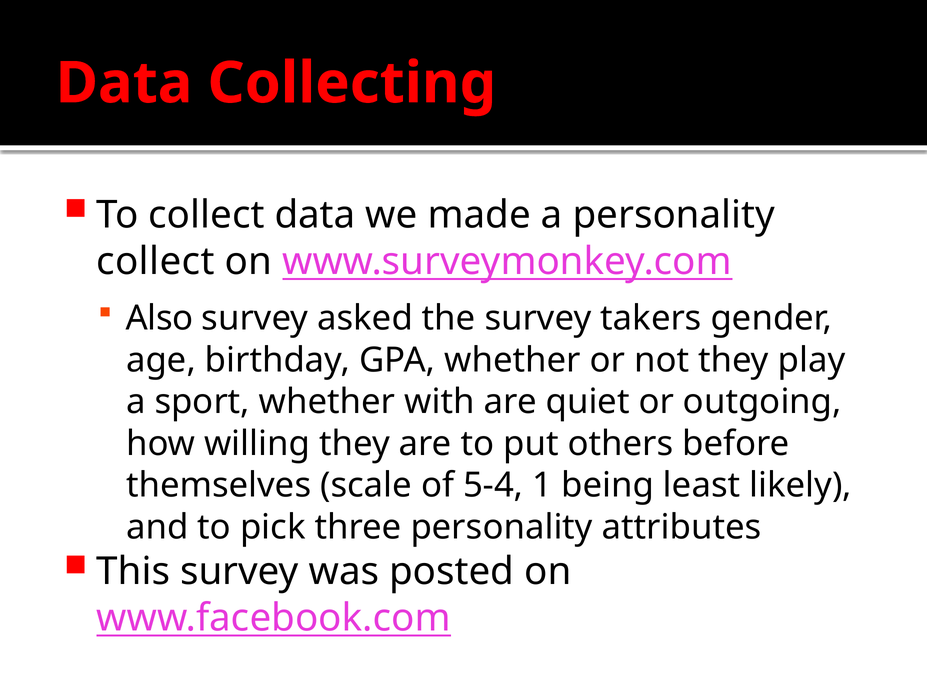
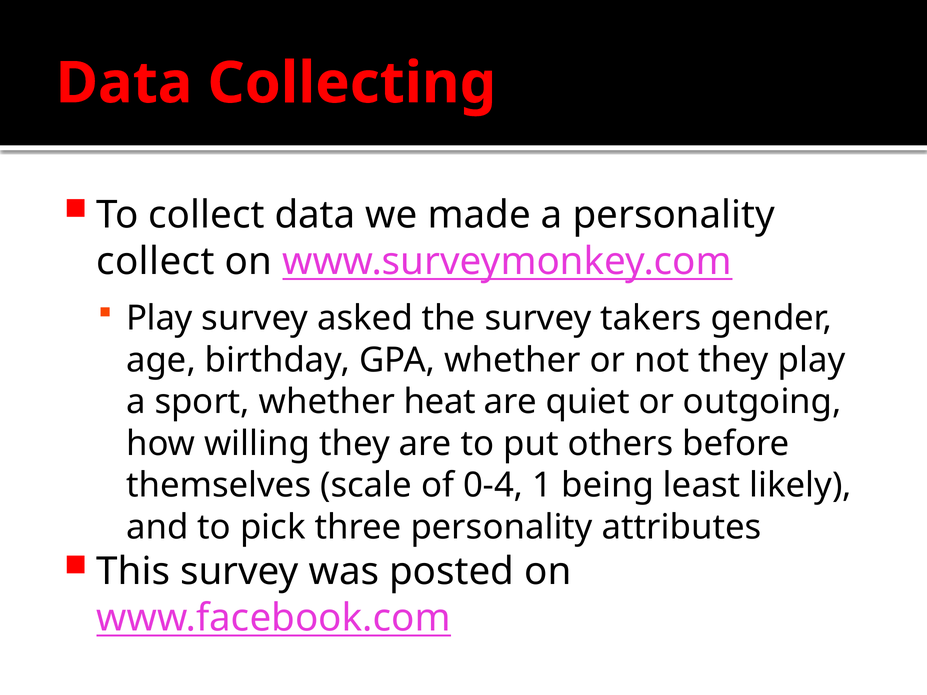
Also at (159, 319): Also -> Play
with: with -> heat
5-4: 5-4 -> 0-4
